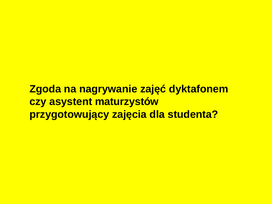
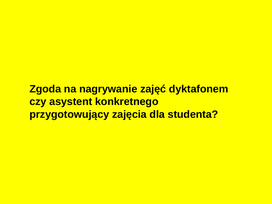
maturzystów: maturzystów -> konkretnego
